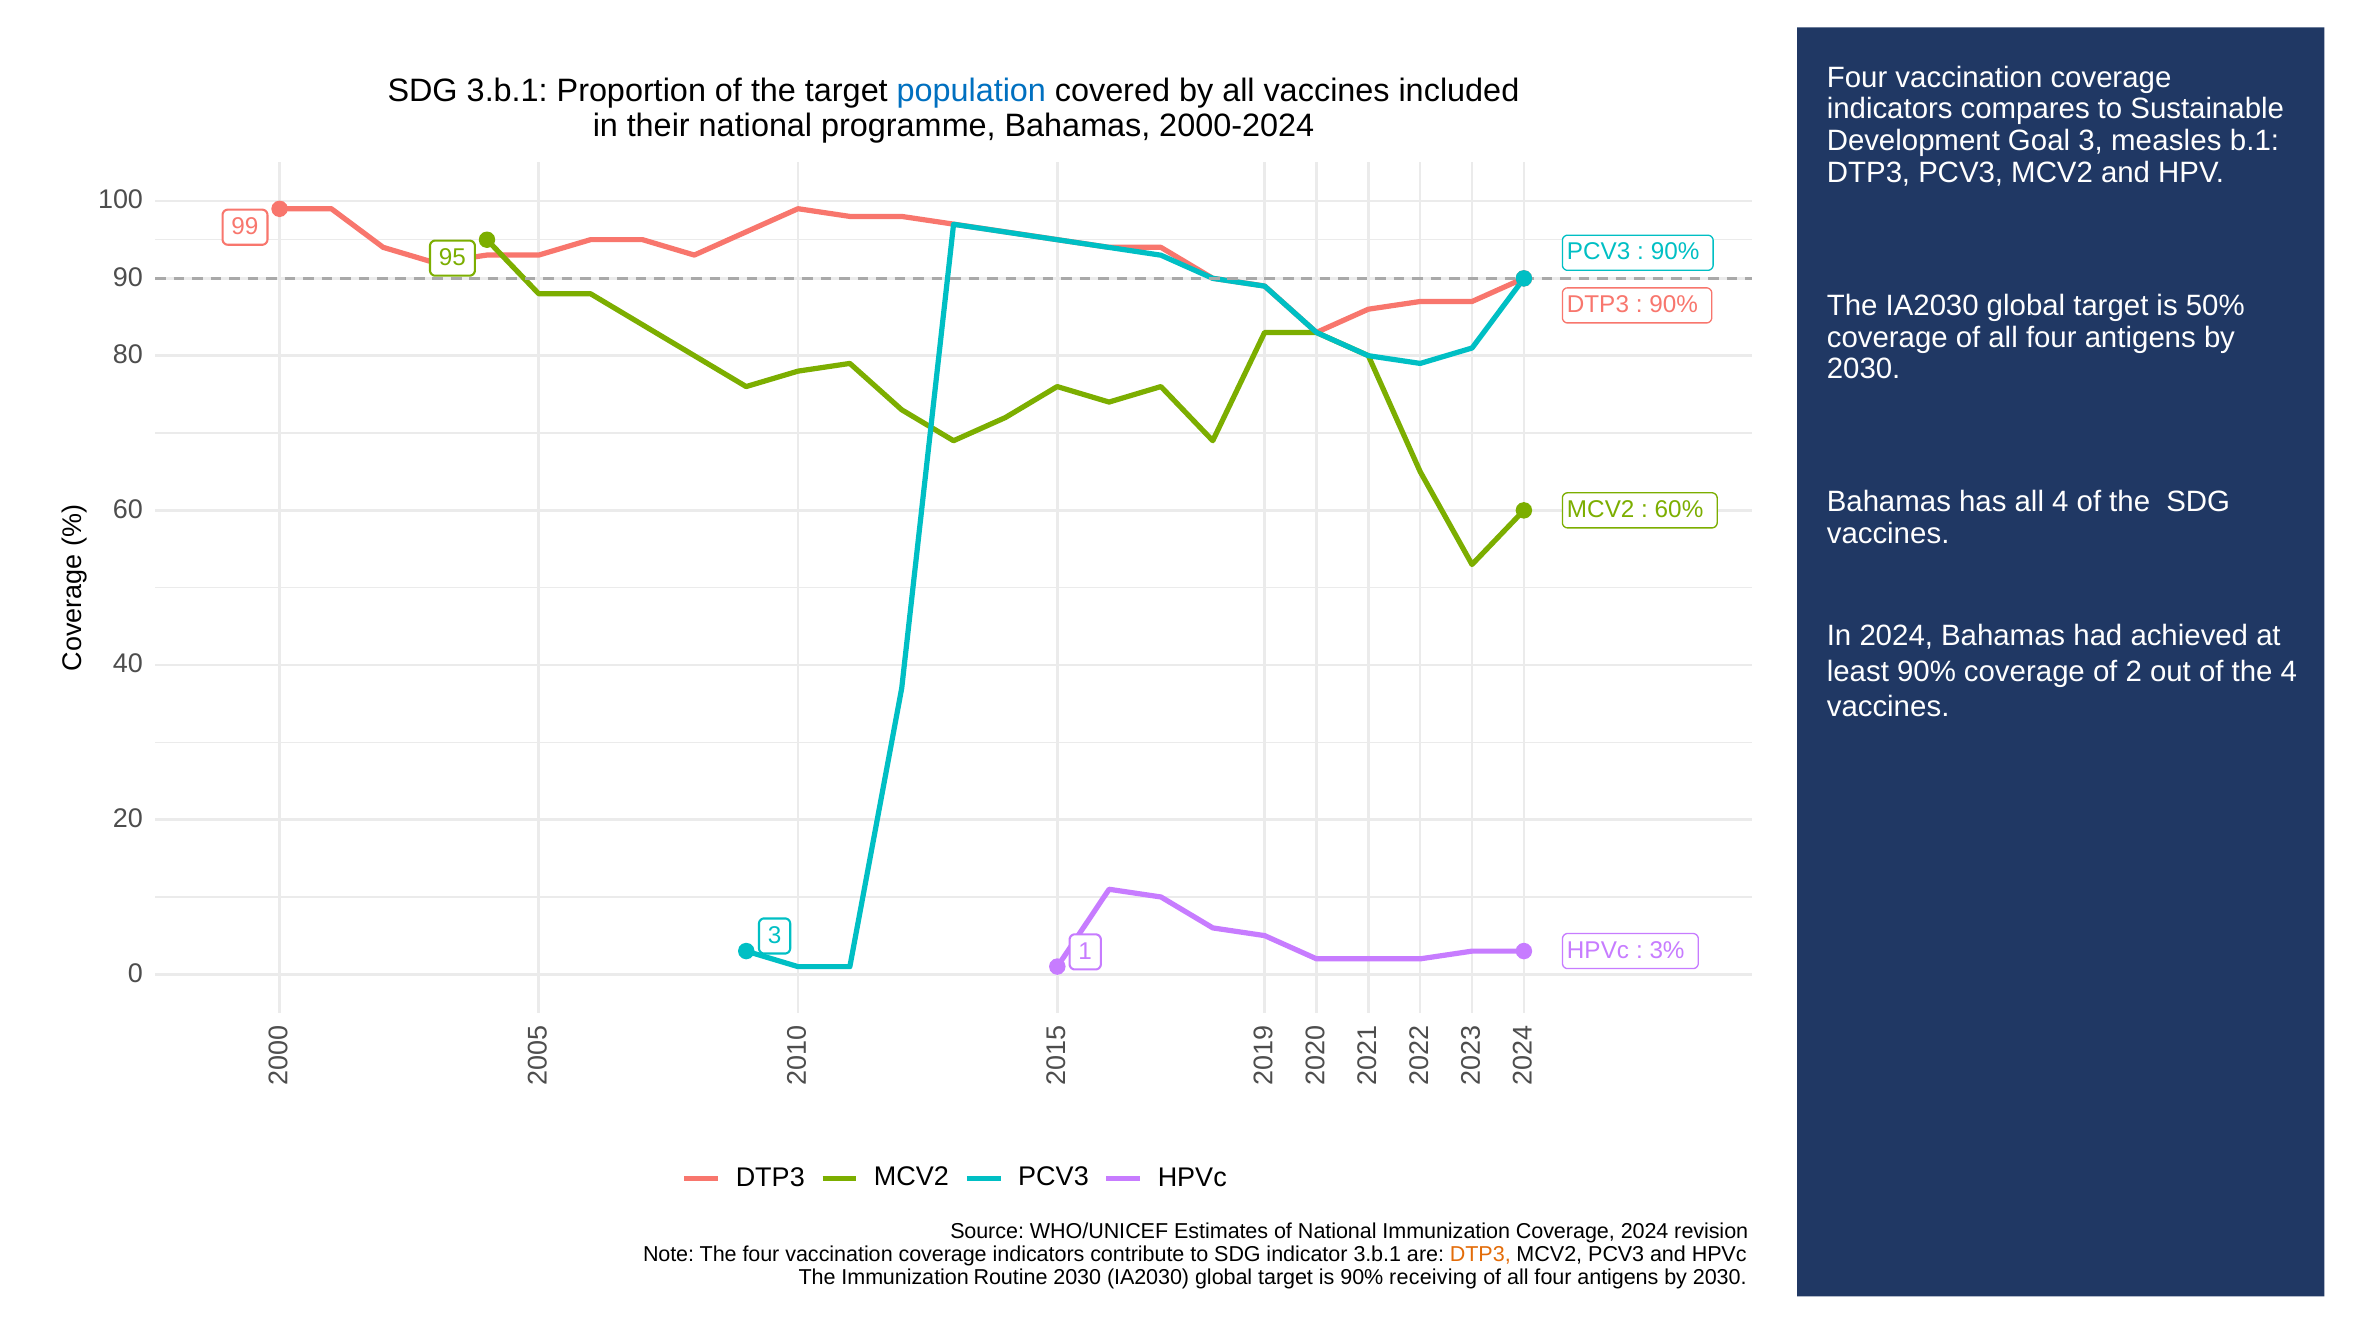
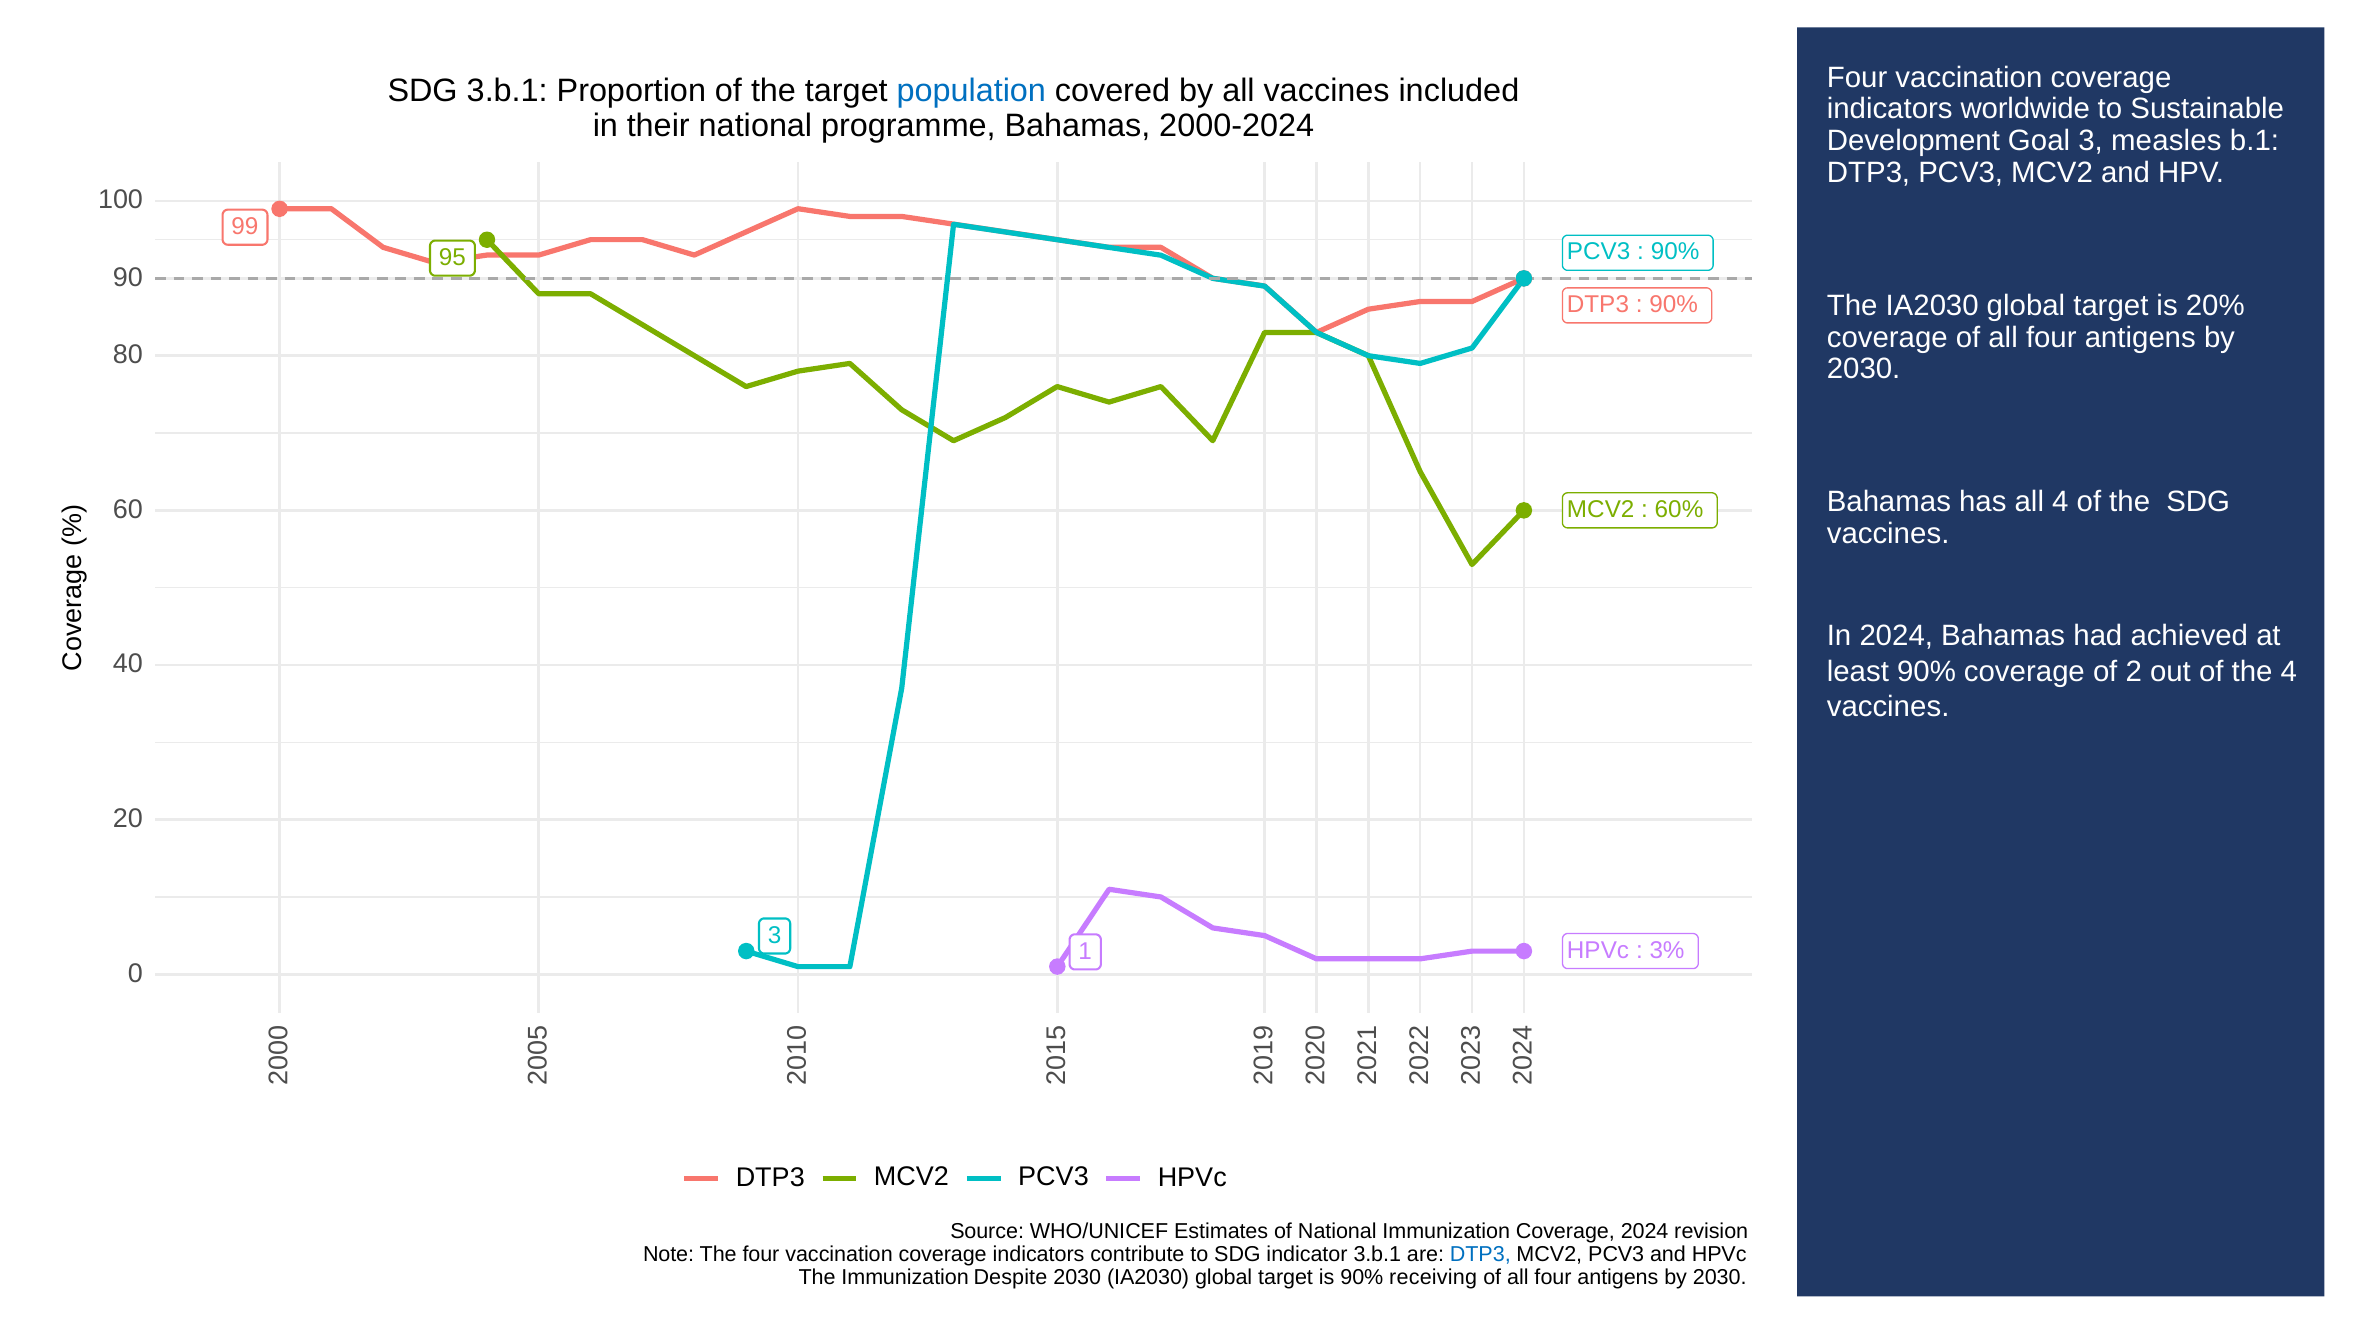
compares: compares -> worldwide
50%: 50% -> 20%
DTP3 at (1480, 1254) colour: orange -> blue
Routine: Routine -> Despite
